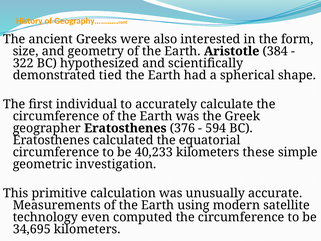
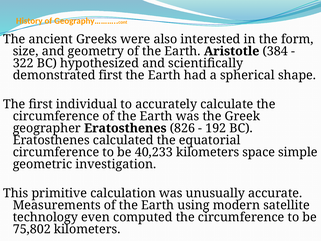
demonstrated tied: tied -> first
376: 376 -> 826
594: 594 -> 192
these: these -> space
34,695: 34,695 -> 75,802
